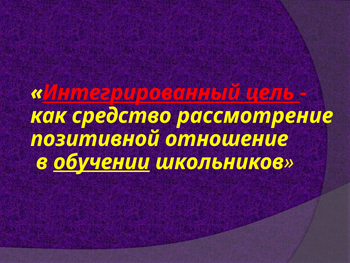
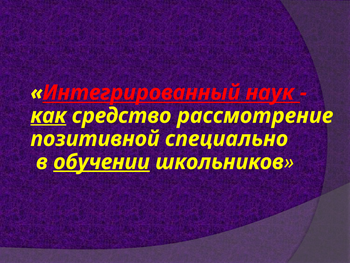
цель: цель -> наук
как underline: none -> present
отношение: отношение -> специально
